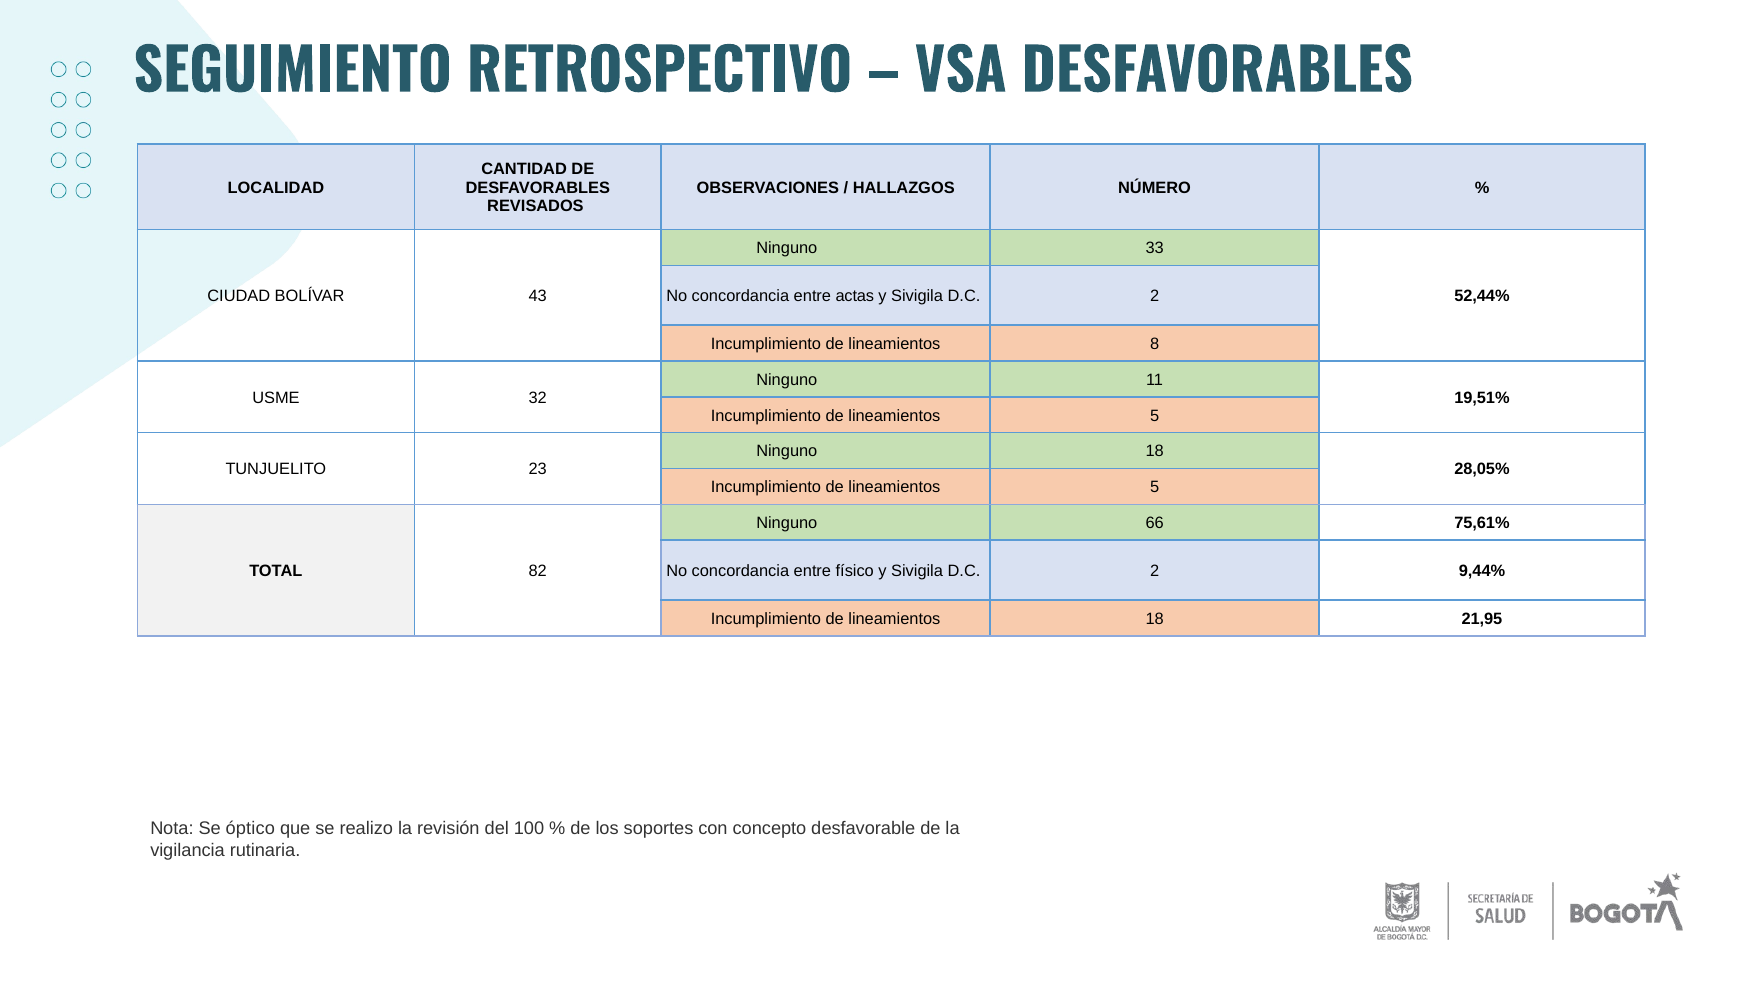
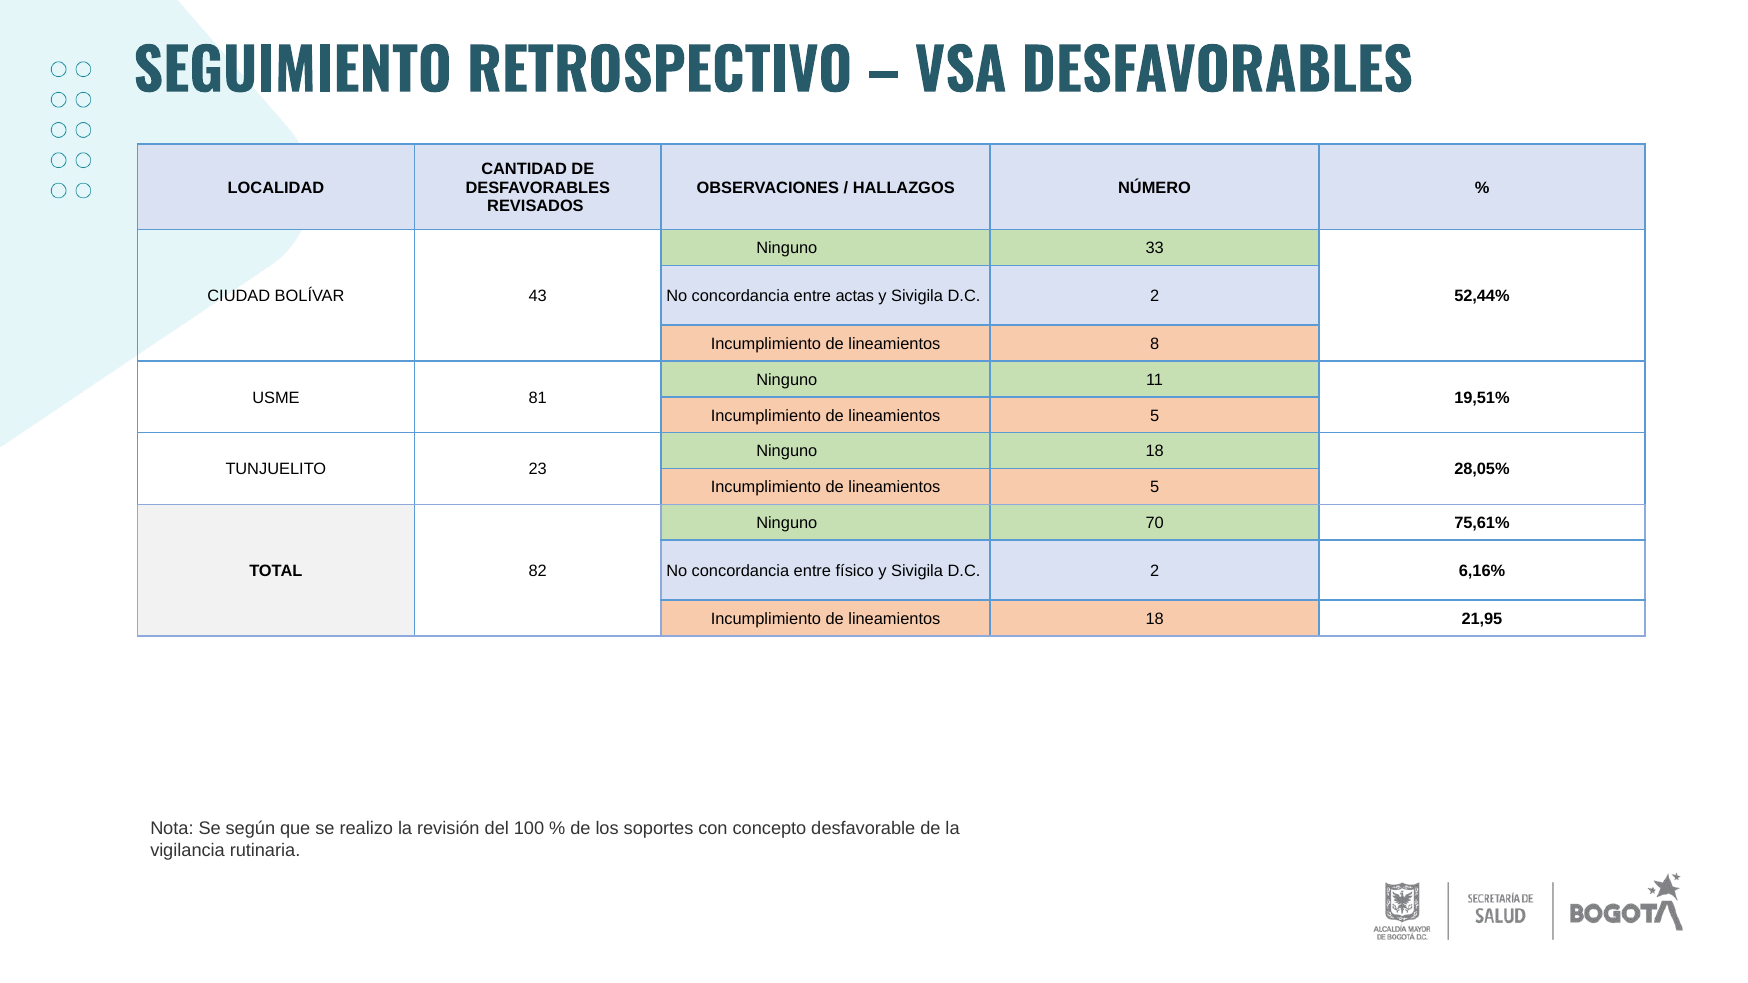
32: 32 -> 81
66: 66 -> 70
9,44%: 9,44% -> 6,16%
óptico: óptico -> según
